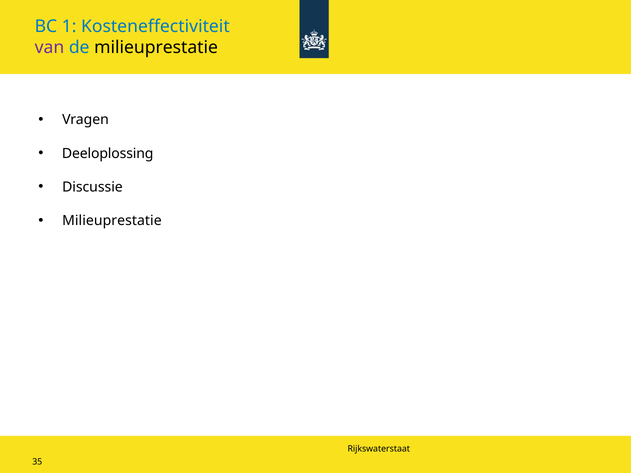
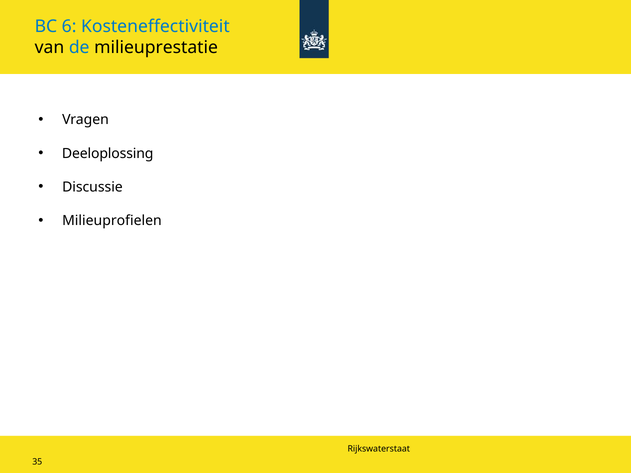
1: 1 -> 6
van colour: purple -> black
Milieuprestatie at (112, 221): Milieuprestatie -> Milieuprofielen
